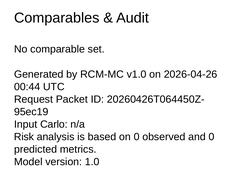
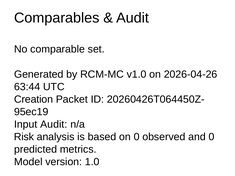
00:44: 00:44 -> 63:44
Request: Request -> Creation
Input Carlo: Carlo -> Audit
